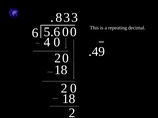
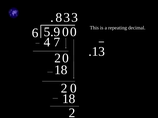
.6: .6 -> .9
4 0: 0 -> 7
.49: .49 -> .13
